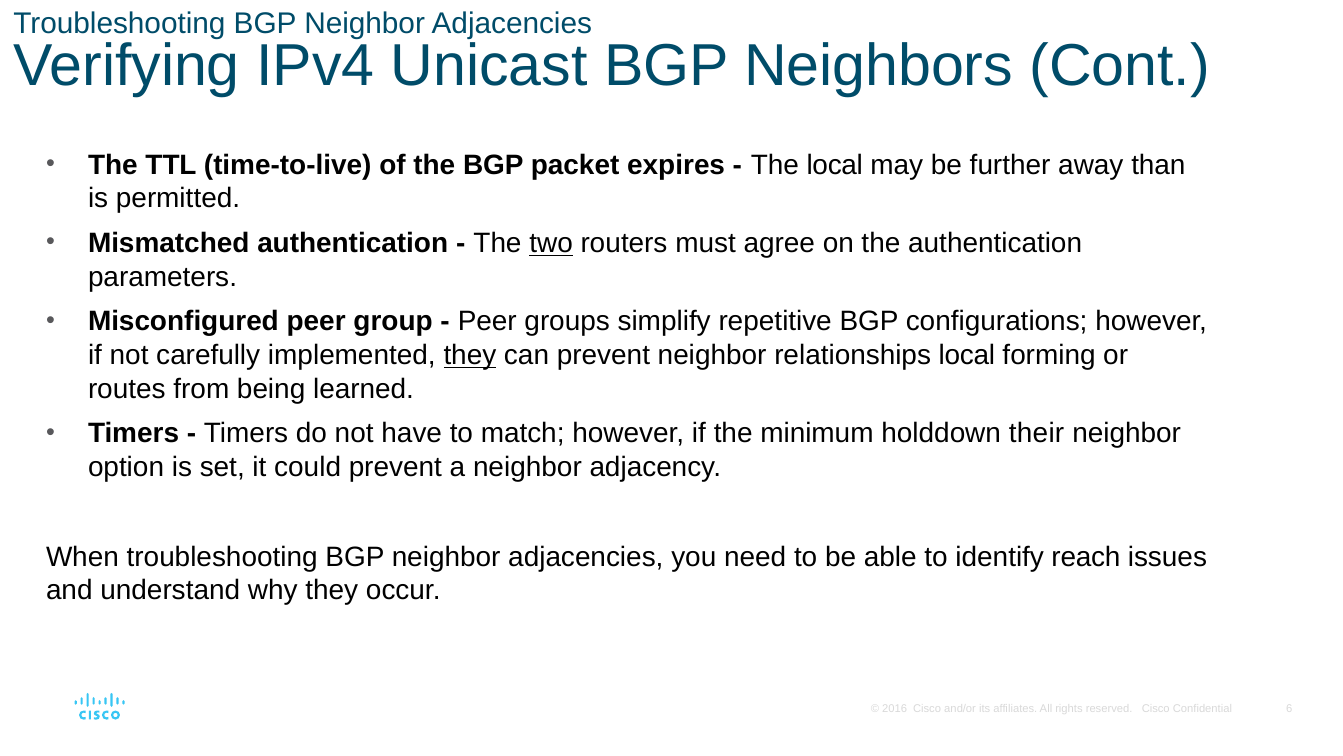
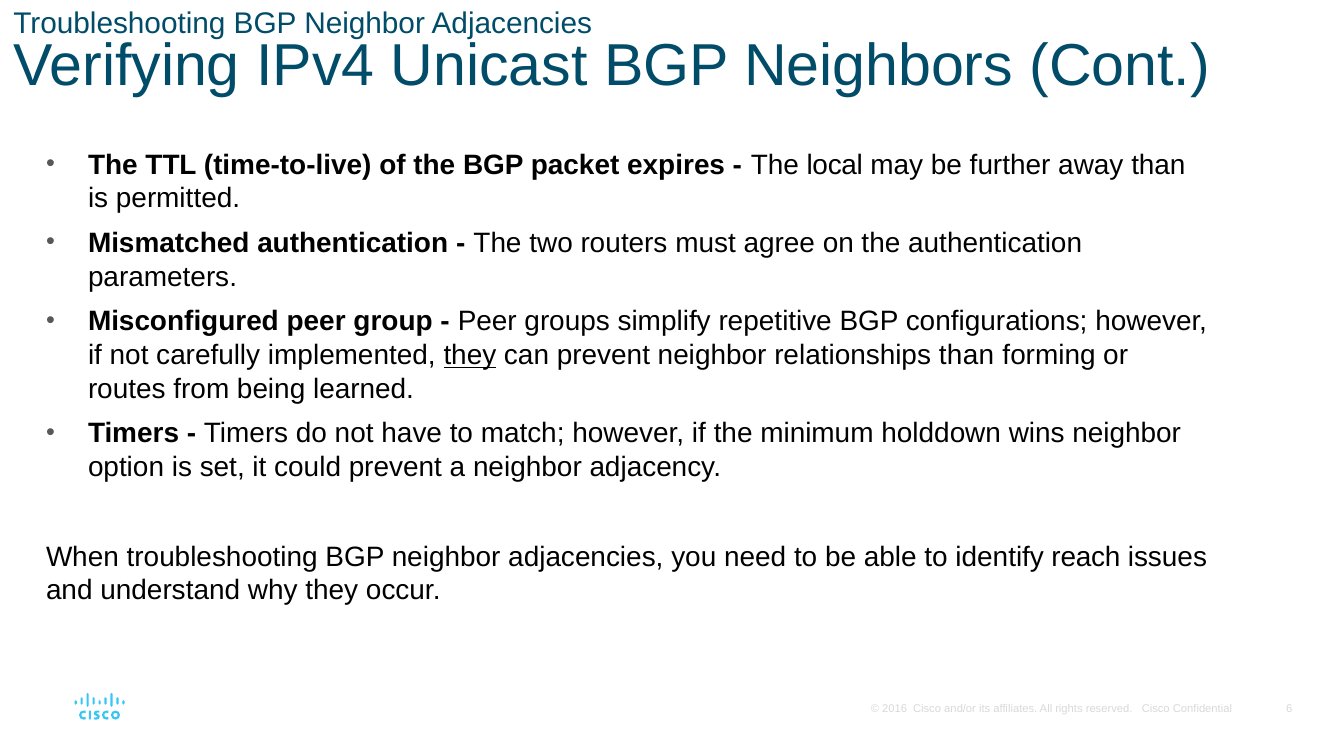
two underline: present -> none
relationships local: local -> than
their: their -> wins
